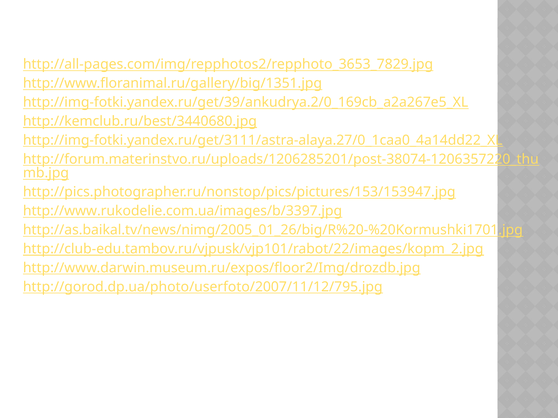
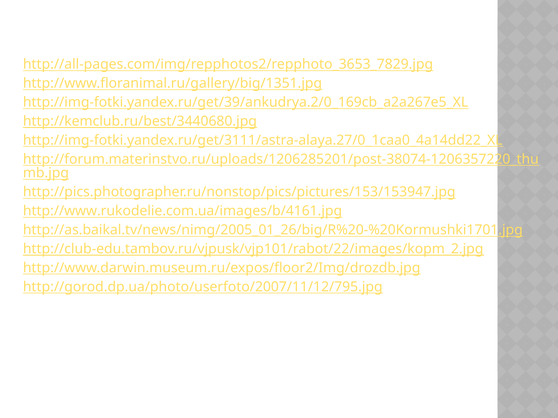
http://www.rukodelie.com.ua/images/b/3397.jpg: http://www.rukodelie.com.ua/images/b/3397.jpg -> http://www.rukodelie.com.ua/images/b/4161.jpg
